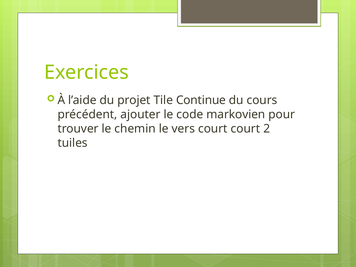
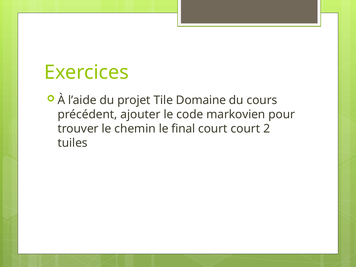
Continue: Continue -> Domaine
vers: vers -> final
